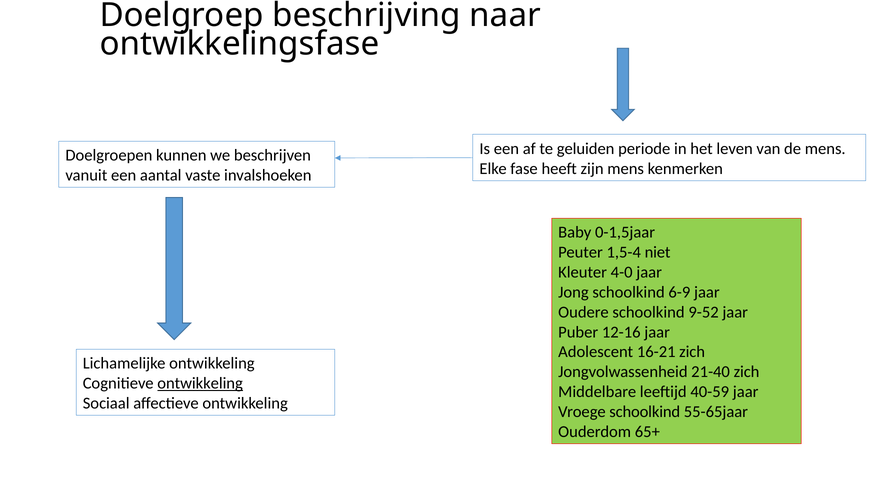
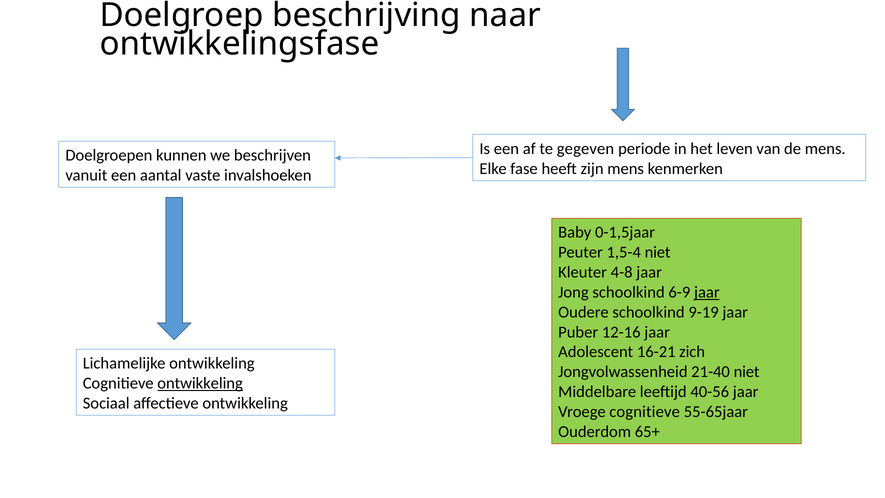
geluiden: geluiden -> gegeven
4-0: 4-0 -> 4-8
jaar at (707, 292) underline: none -> present
9-52: 9-52 -> 9-19
21-40 zich: zich -> niet
40-59: 40-59 -> 40-56
Vroege schoolkind: schoolkind -> cognitieve
